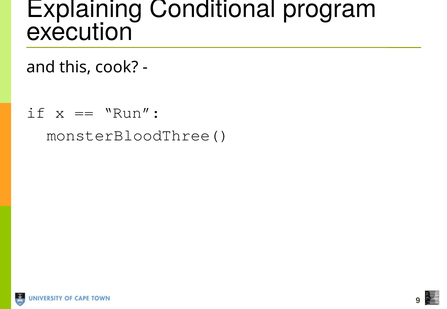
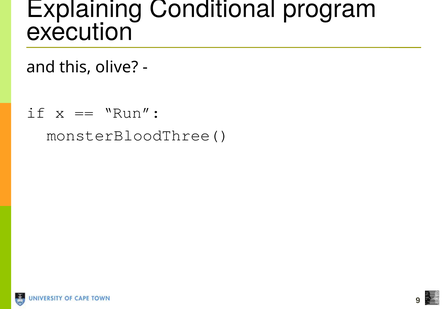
cook: cook -> olive
